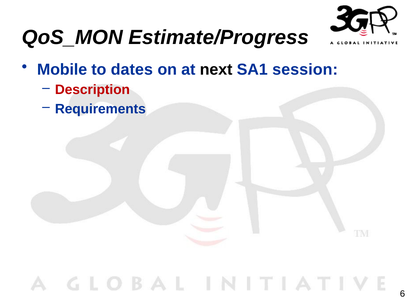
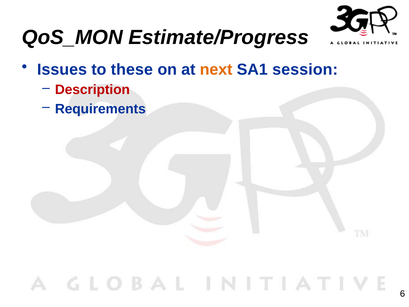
Mobile: Mobile -> Issues
dates: dates -> these
next colour: black -> orange
